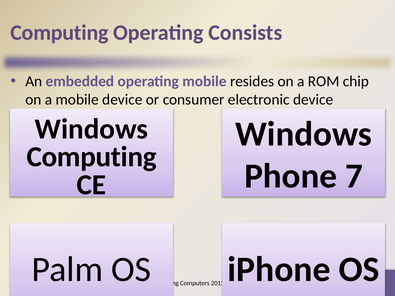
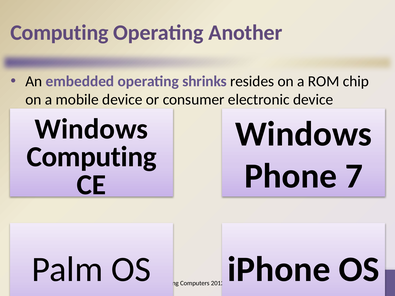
Consists: Consists -> Another
operating mobile: mobile -> shrinks
